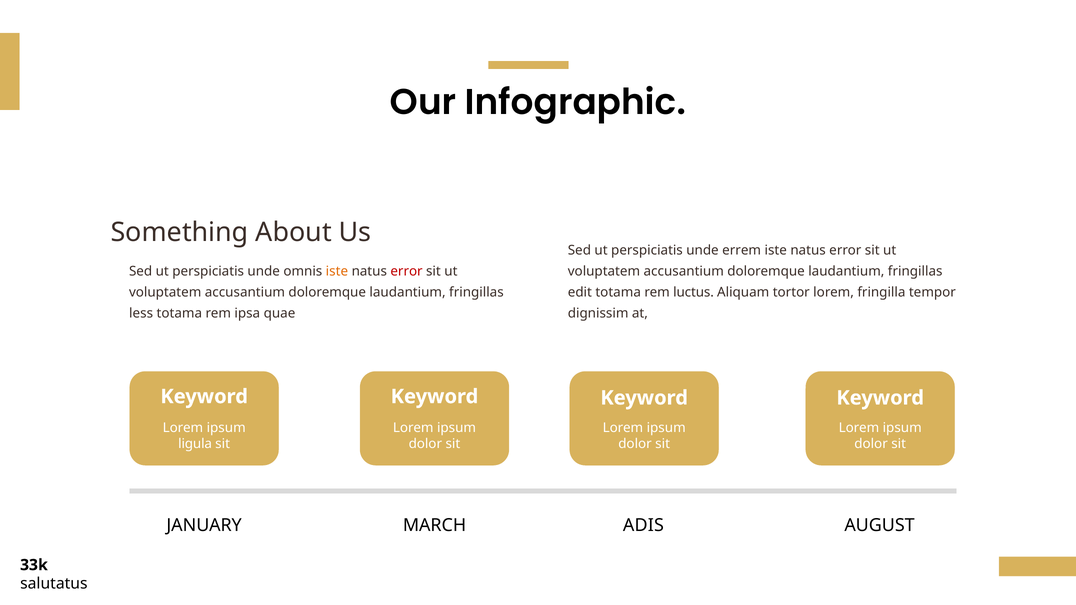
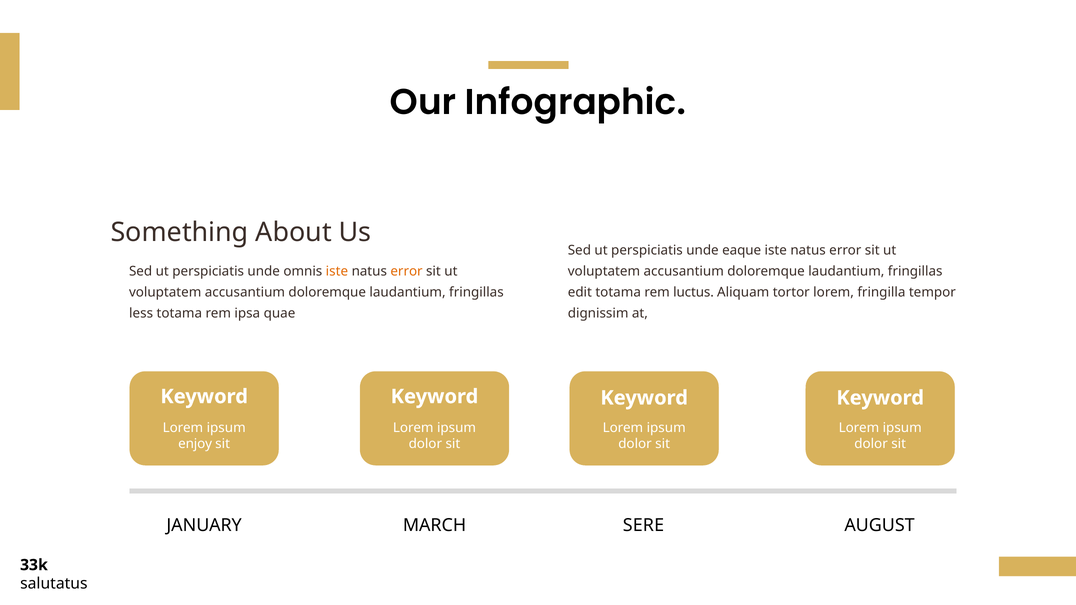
errem: errem -> eaque
error at (407, 272) colour: red -> orange
ligula: ligula -> enjoy
ADIS: ADIS -> SERE
